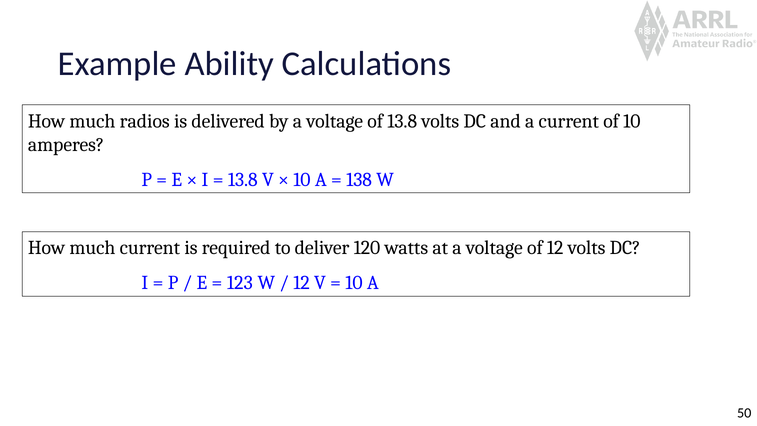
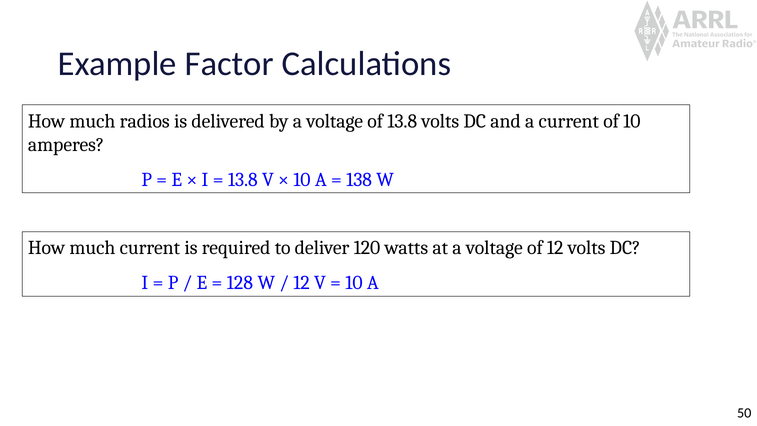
Ability: Ability -> Factor
123: 123 -> 128
